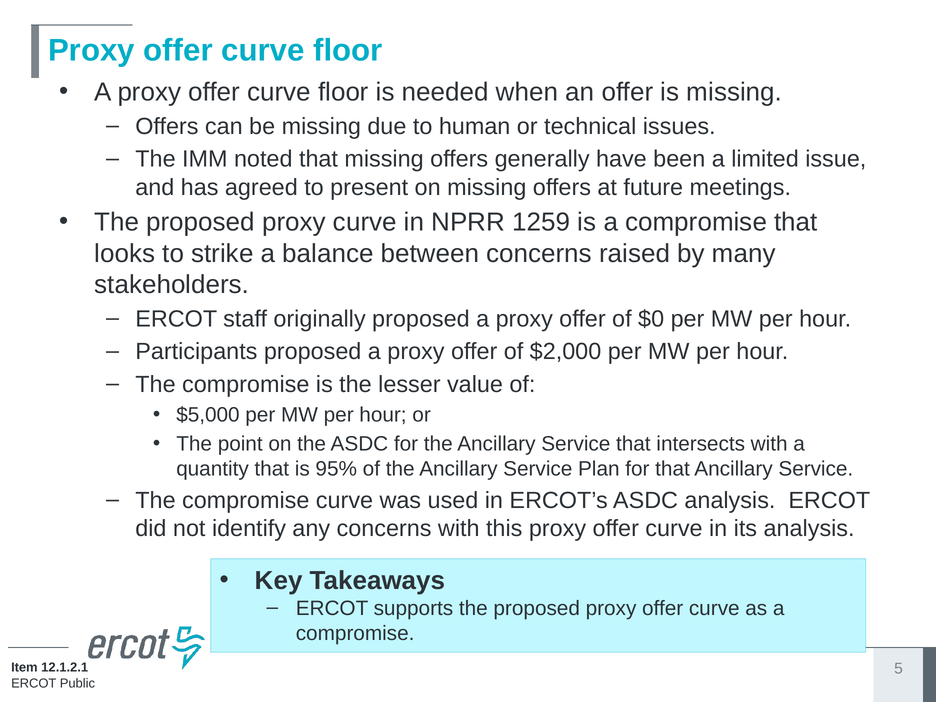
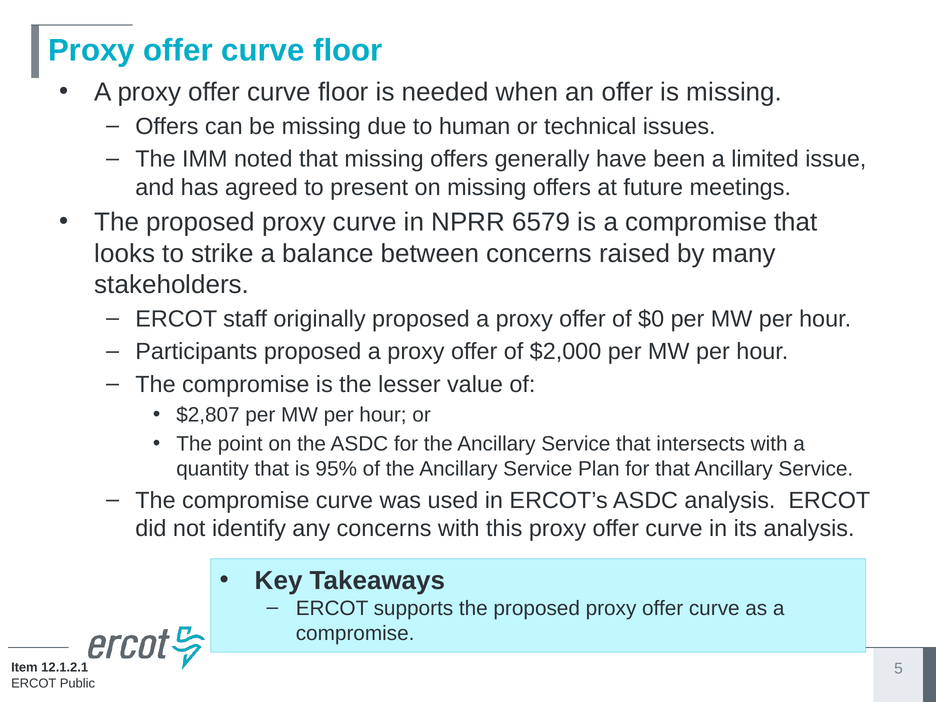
1259: 1259 -> 6579
$5,000: $5,000 -> $2,807
